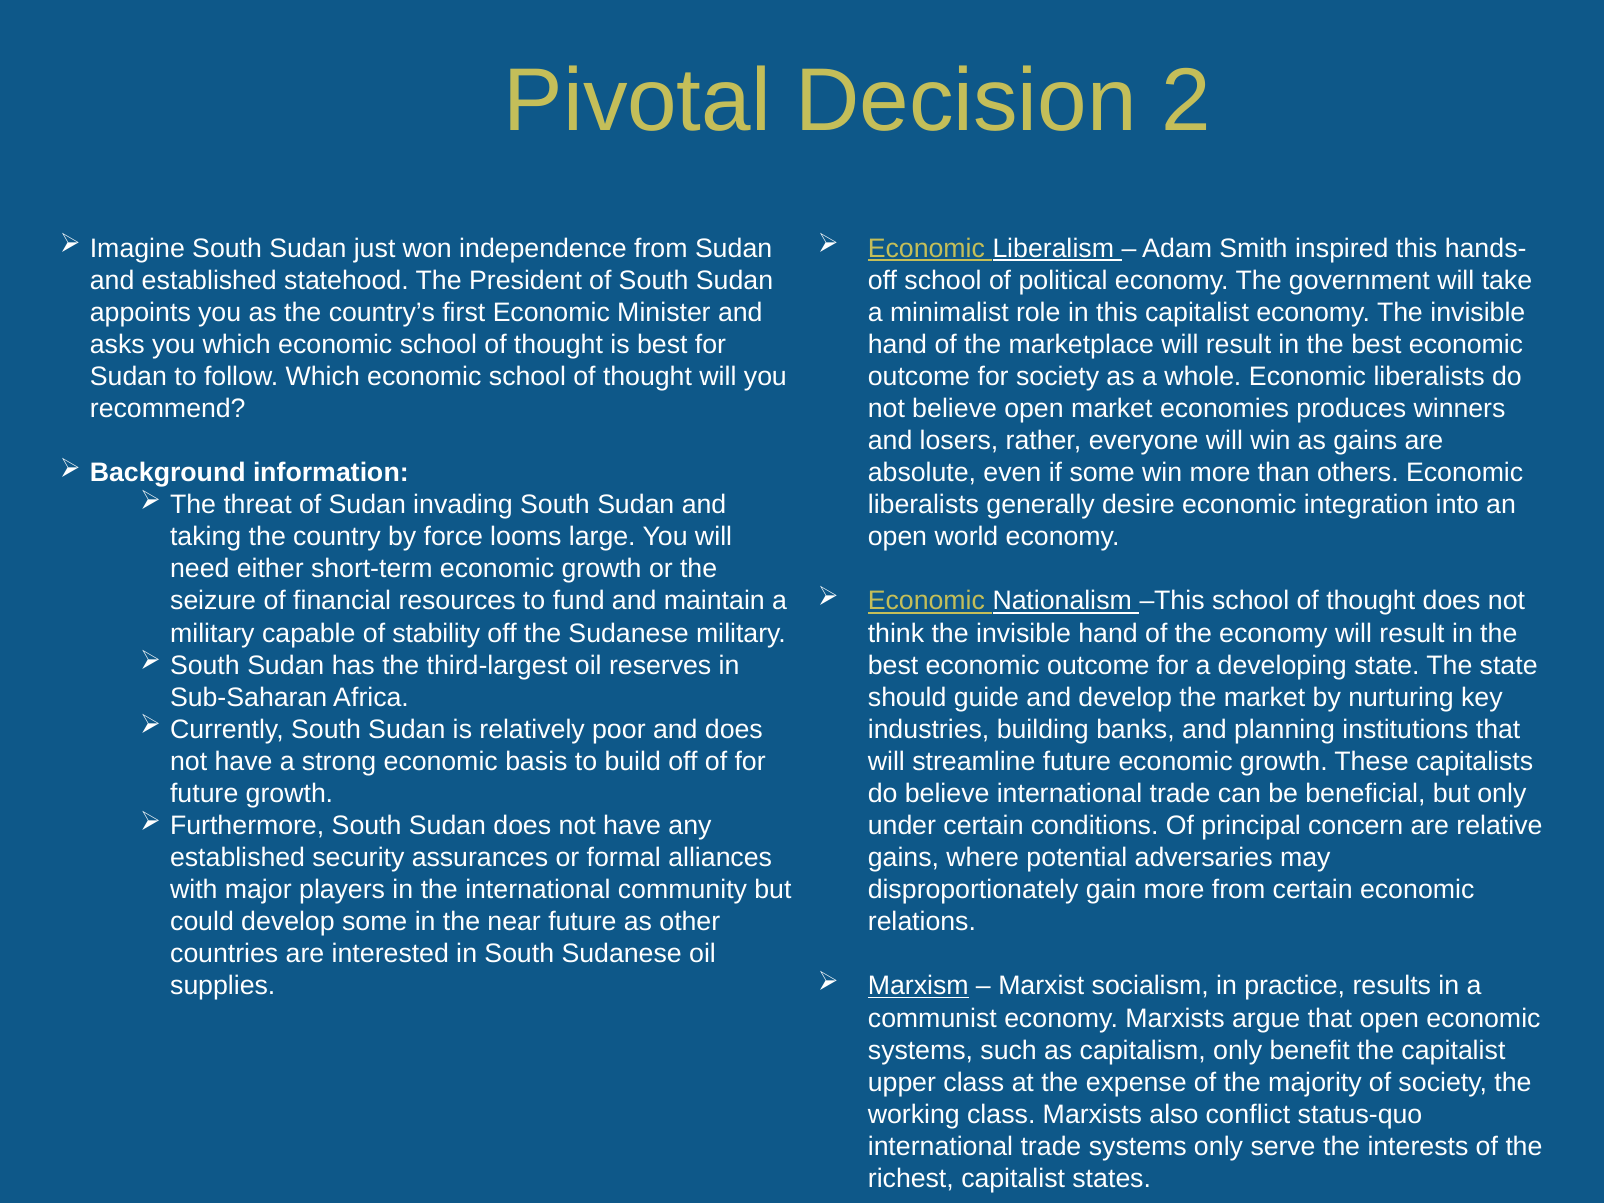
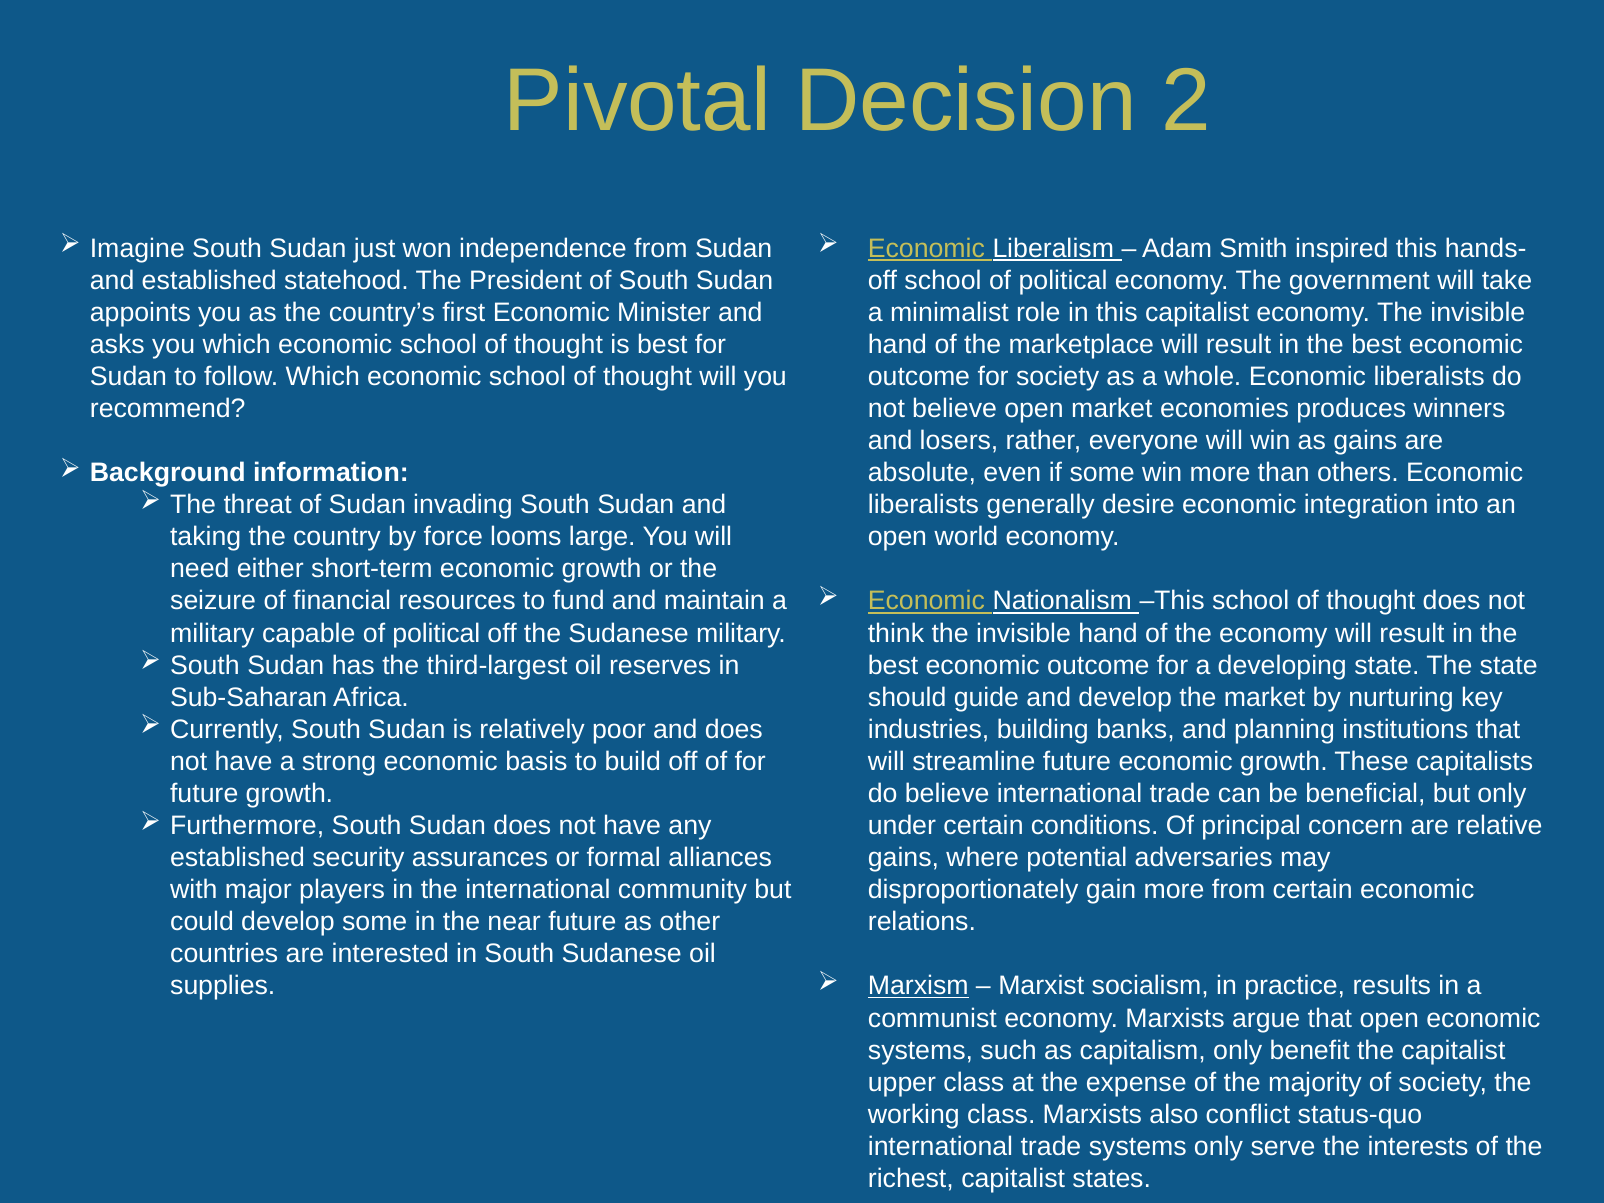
capable of stability: stability -> political
